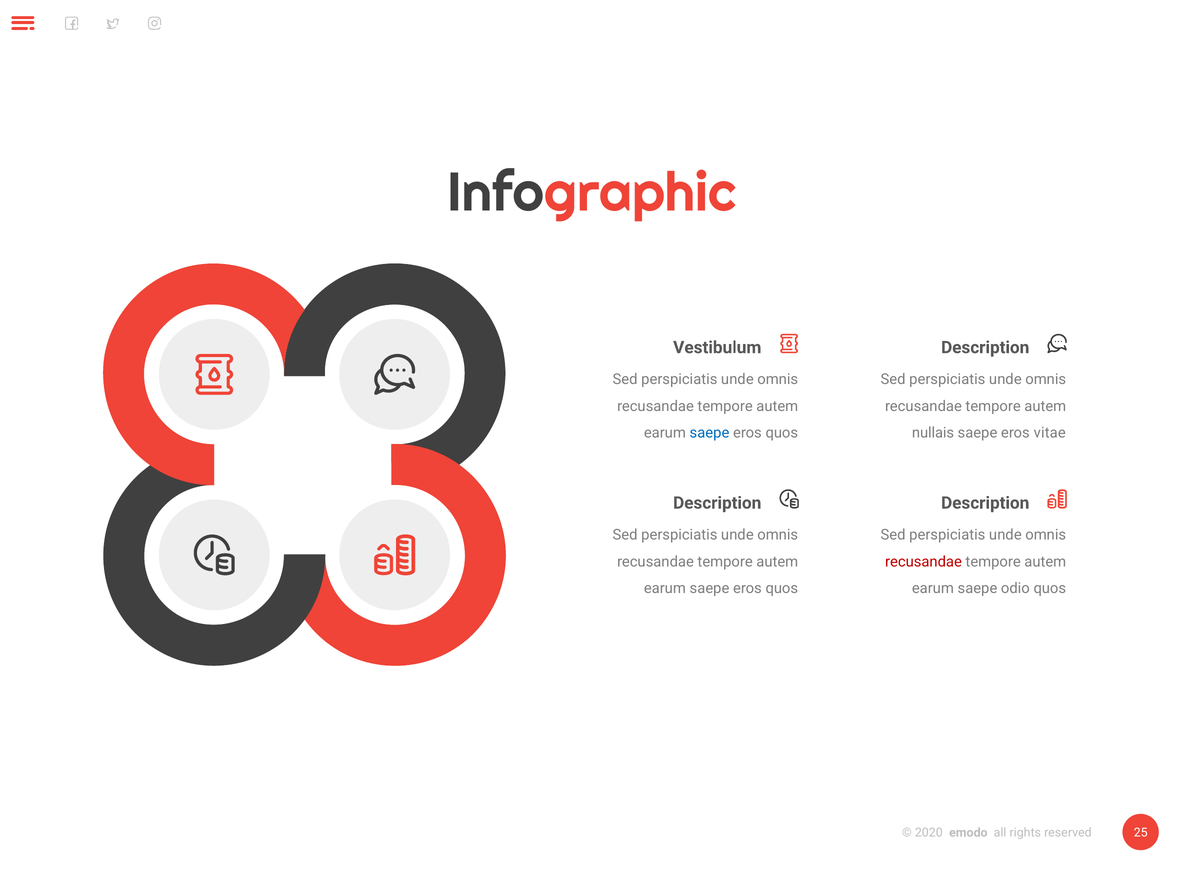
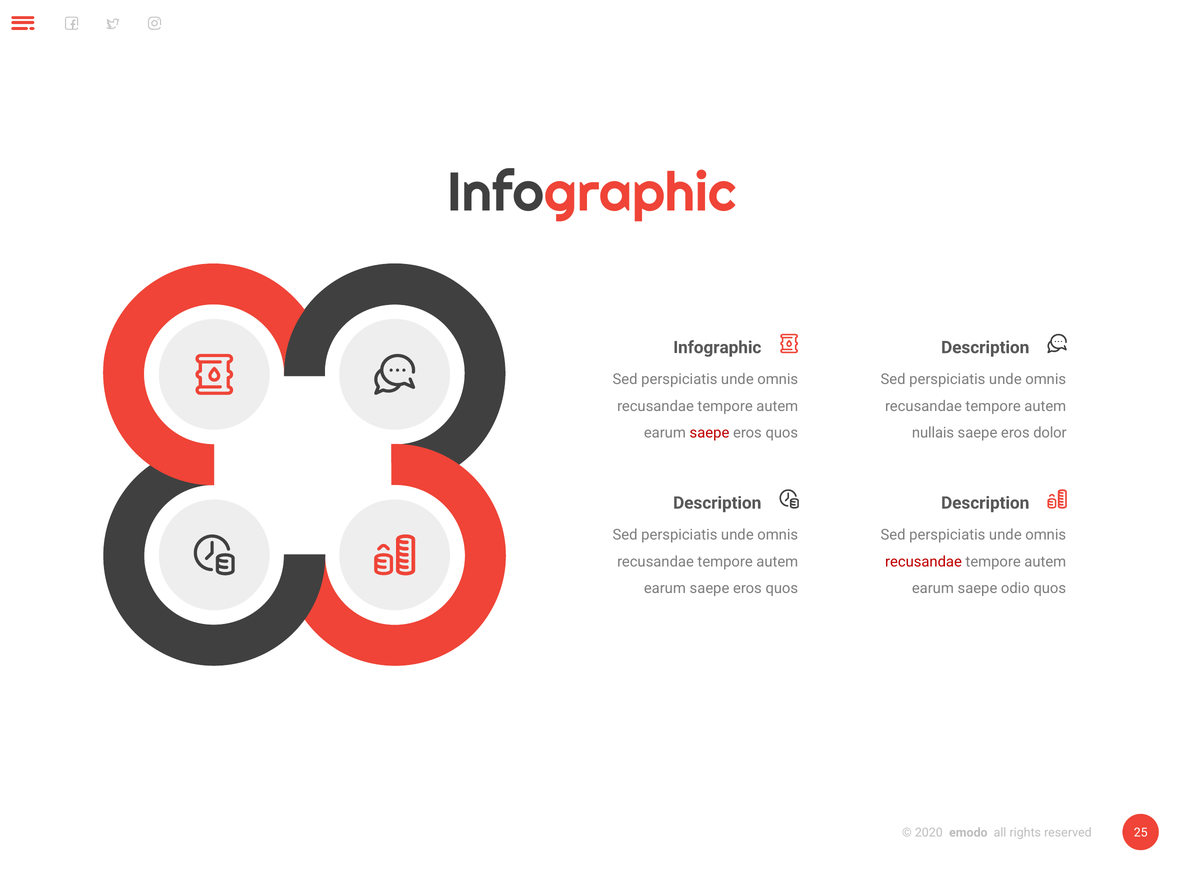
Vestibulum at (717, 348): Vestibulum -> Infographic
saepe at (709, 433) colour: blue -> red
vitae: vitae -> dolor
